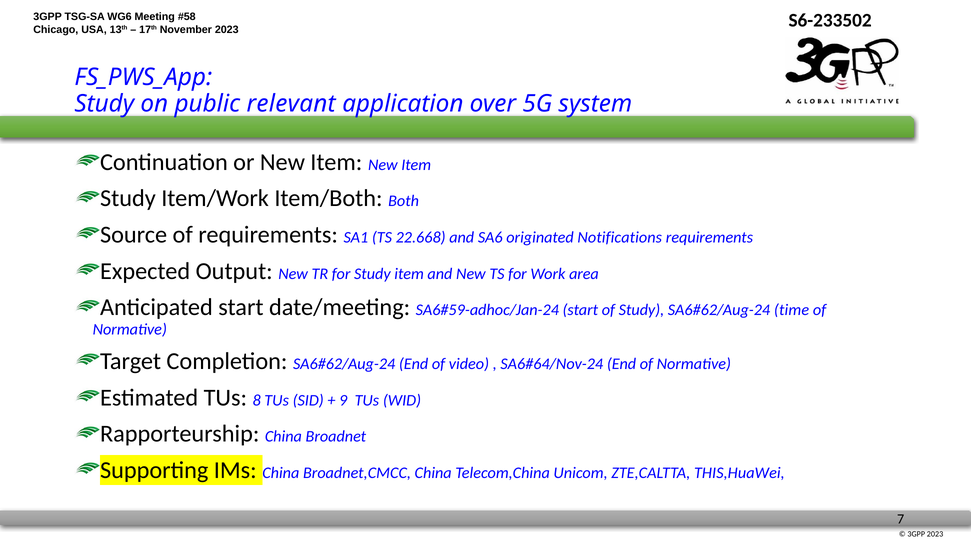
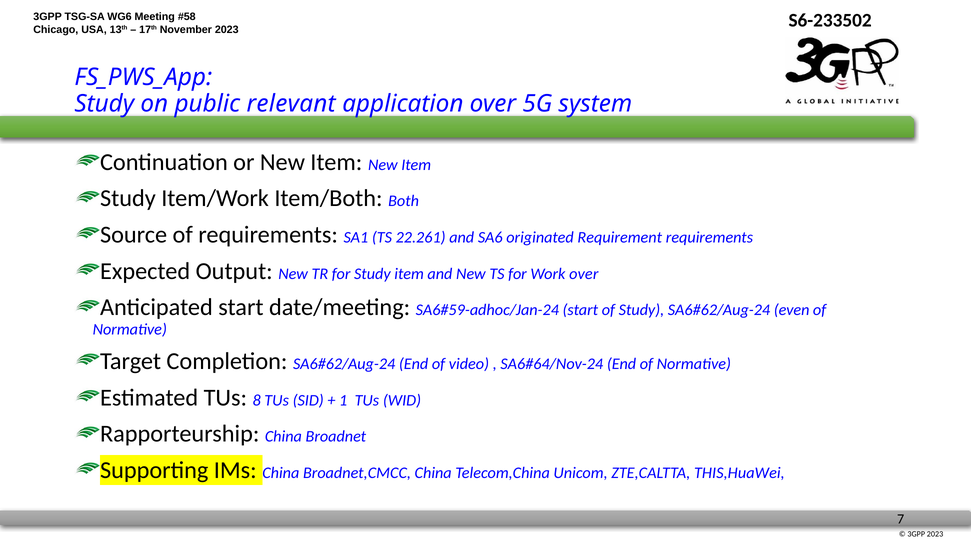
22.668: 22.668 -> 22.261
Notifications: Notifications -> Requirement
Work area: area -> over
time: time -> even
9: 9 -> 1
